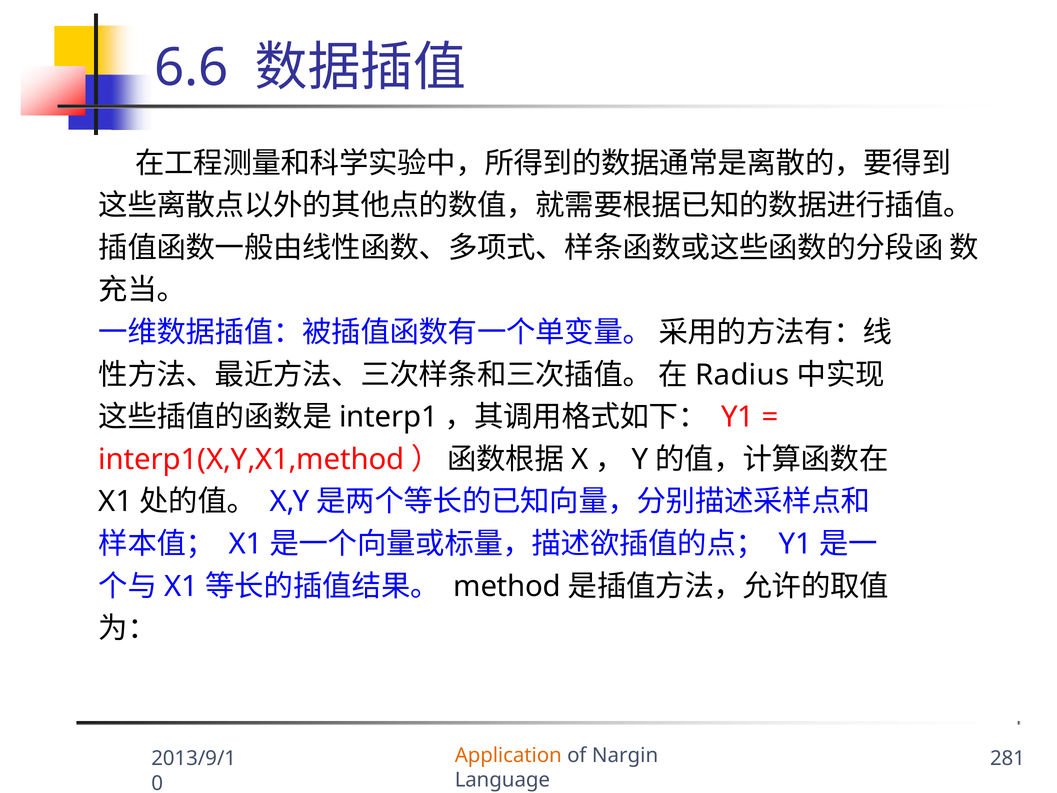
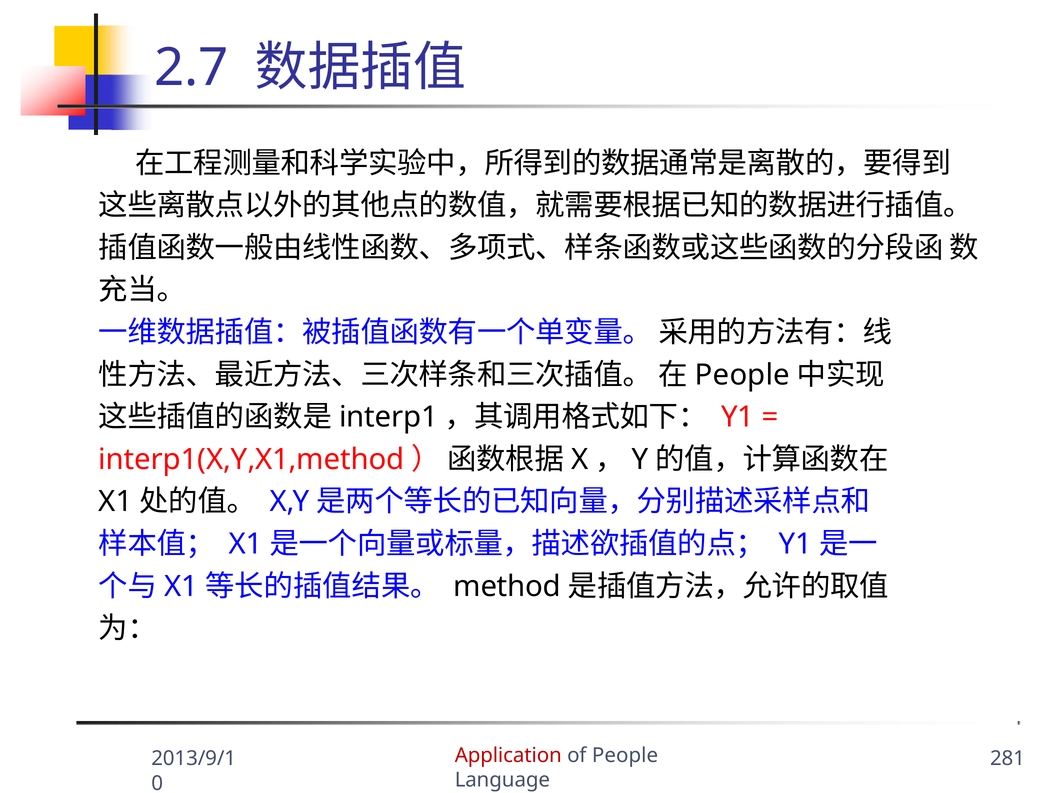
6.6: 6.6 -> 2.7
Radius at (742, 375): Radius -> People
Application colour: orange -> red
of Nargin: Nargin -> People
